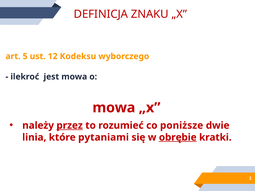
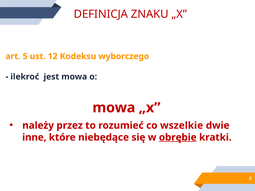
przez underline: present -> none
poniższe: poniższe -> wszelkie
linia: linia -> inne
pytaniami: pytaniami -> niebędące
